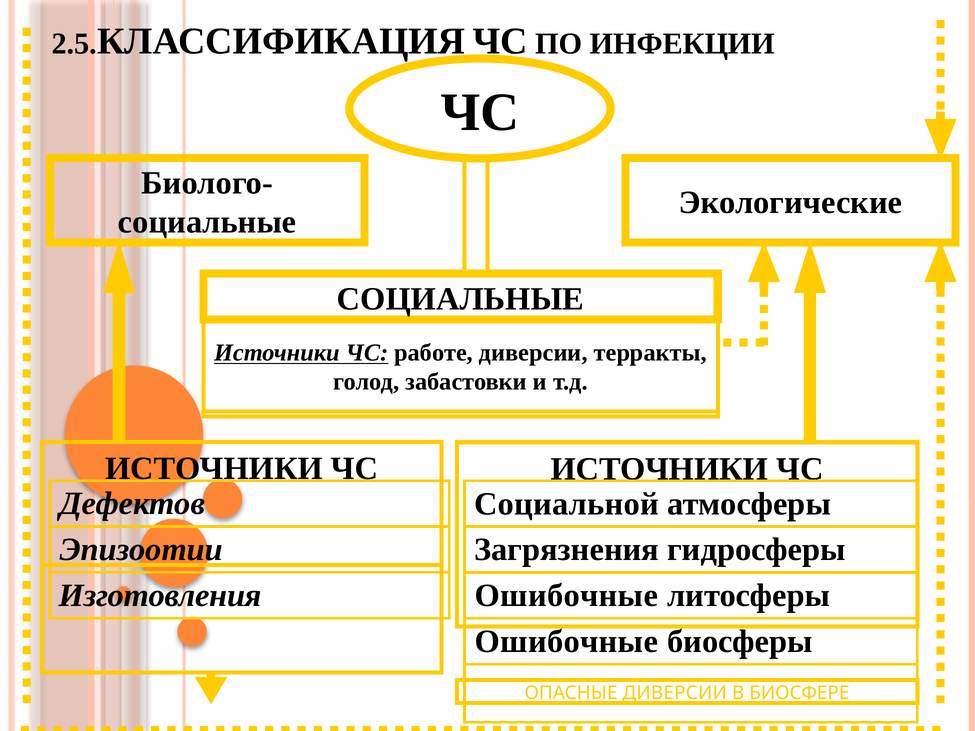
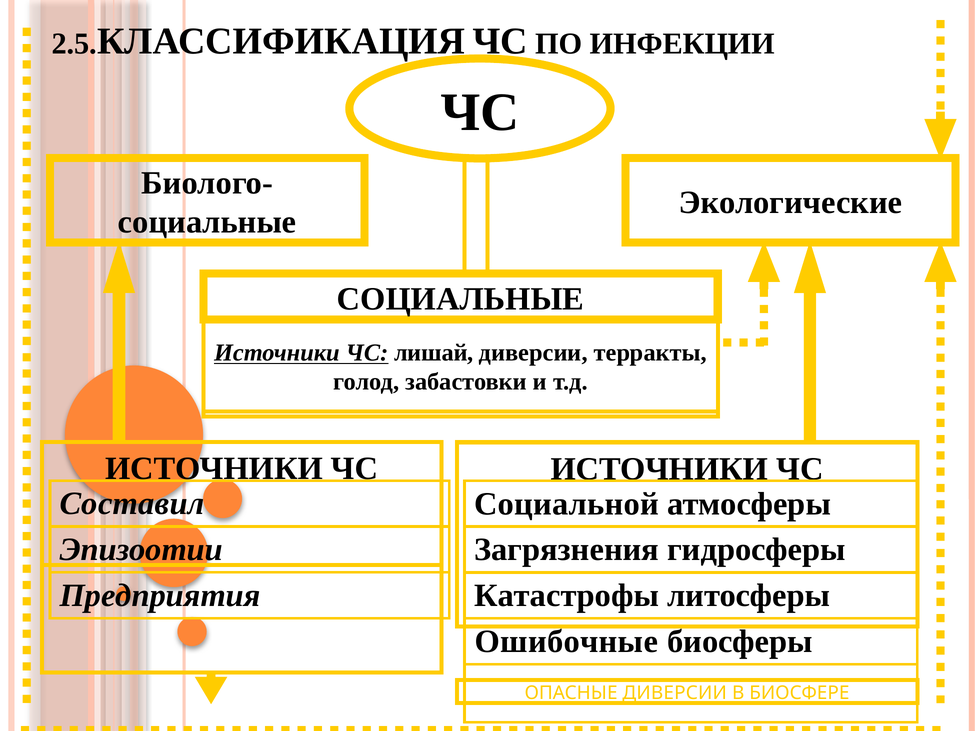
работе: работе -> лишай
Дефектов: Дефектов -> Составил
Изготовления: Изготовления -> Предприятия
Ошибочные at (566, 596): Ошибочные -> Катастрофы
